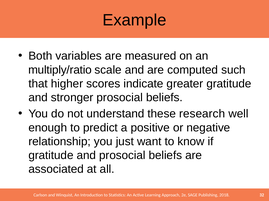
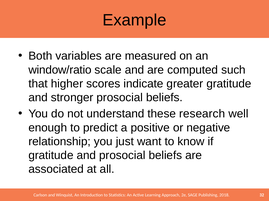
multiply/ratio: multiply/ratio -> window/ratio
